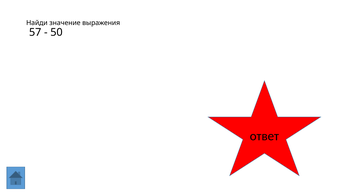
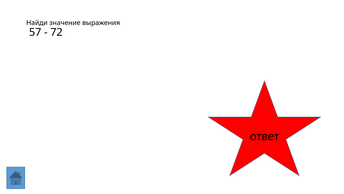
50: 50 -> 72
